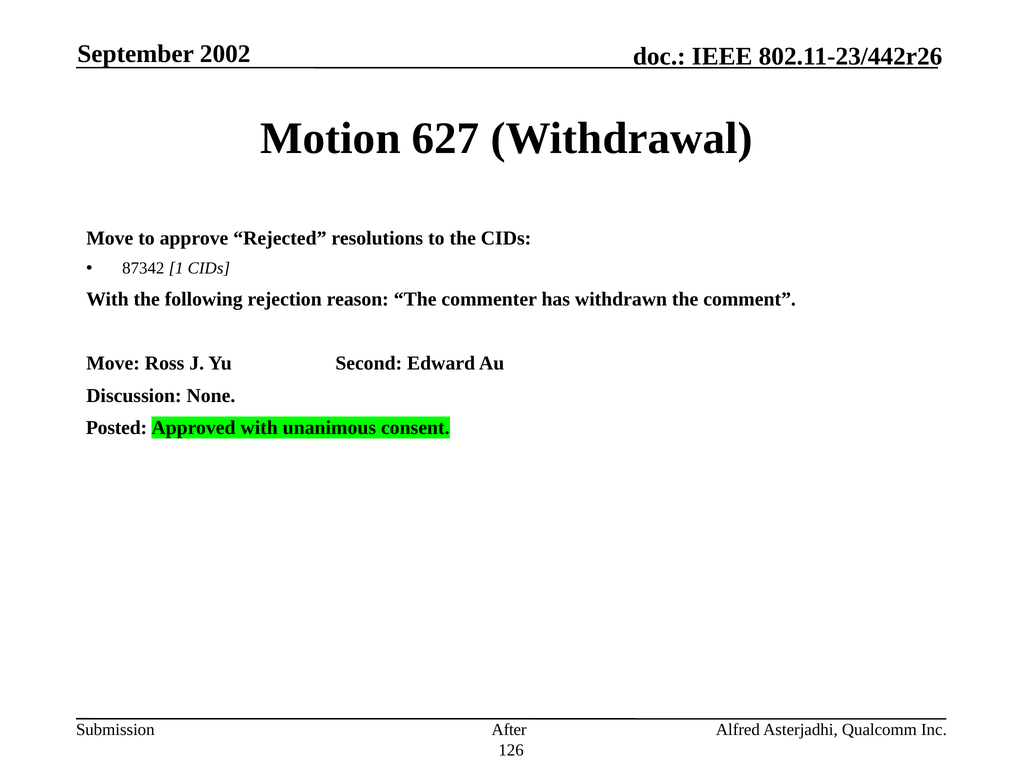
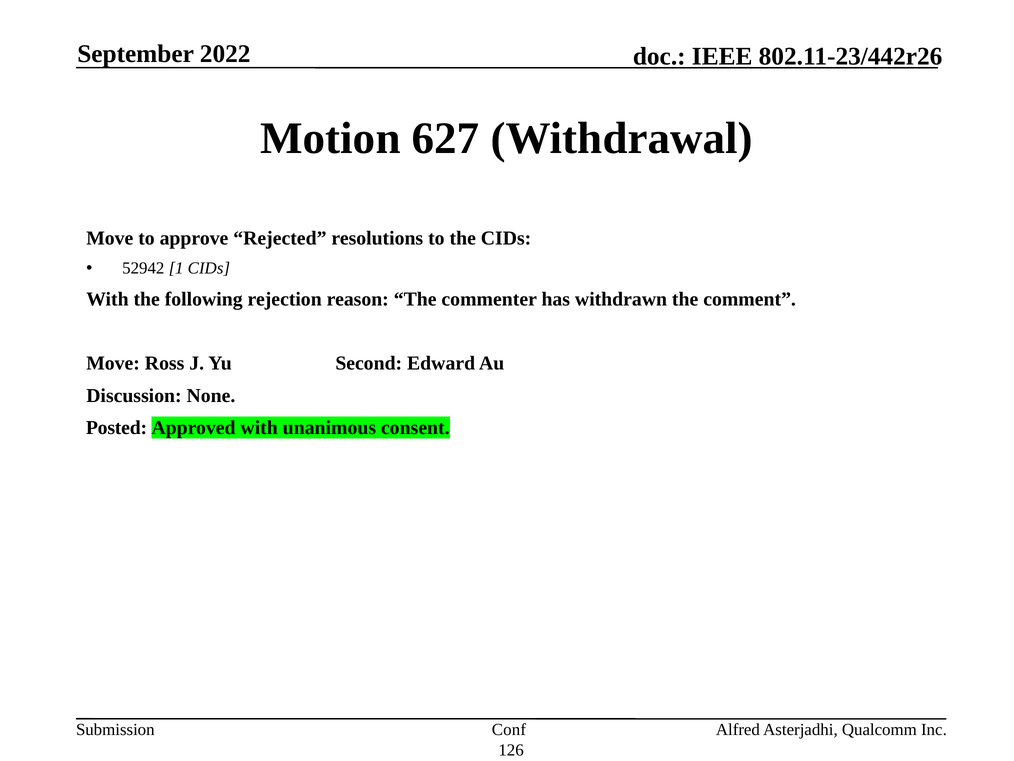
2002: 2002 -> 2022
87342: 87342 -> 52942
After: After -> Conf
